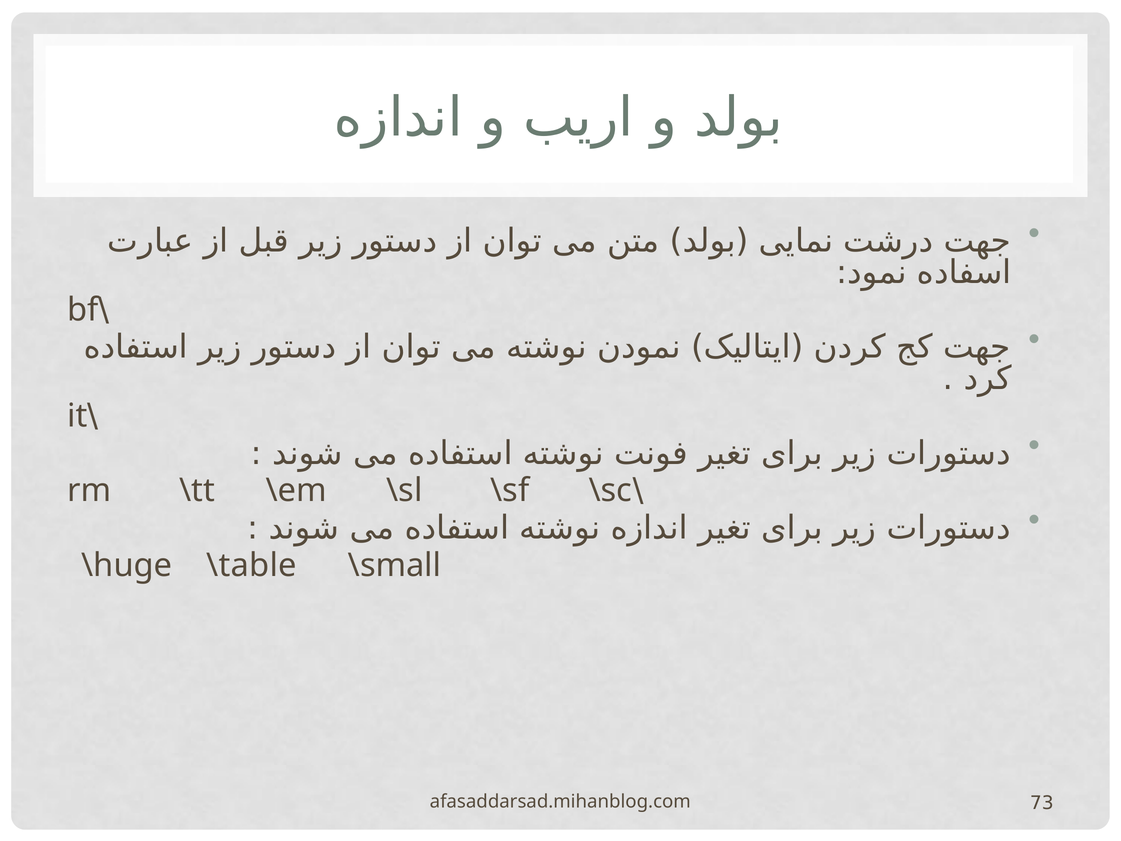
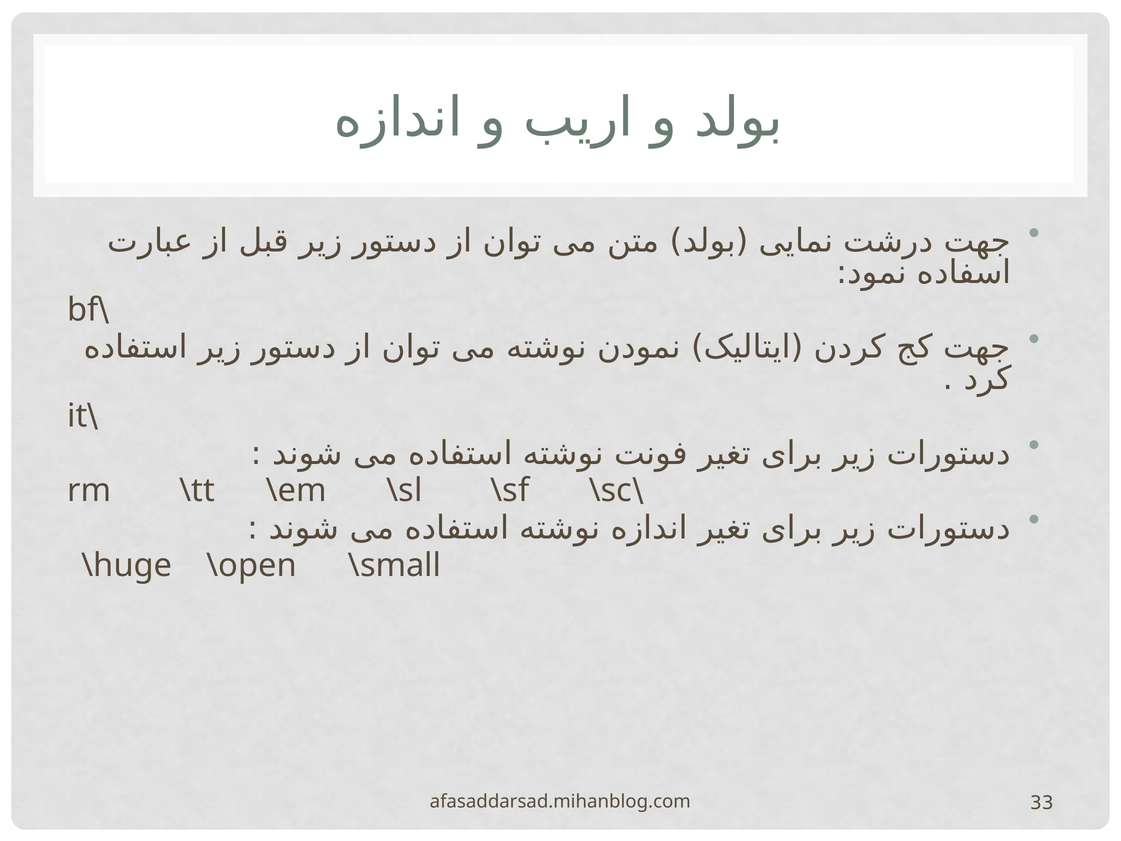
\table: \table -> \open
73: 73 -> 33
